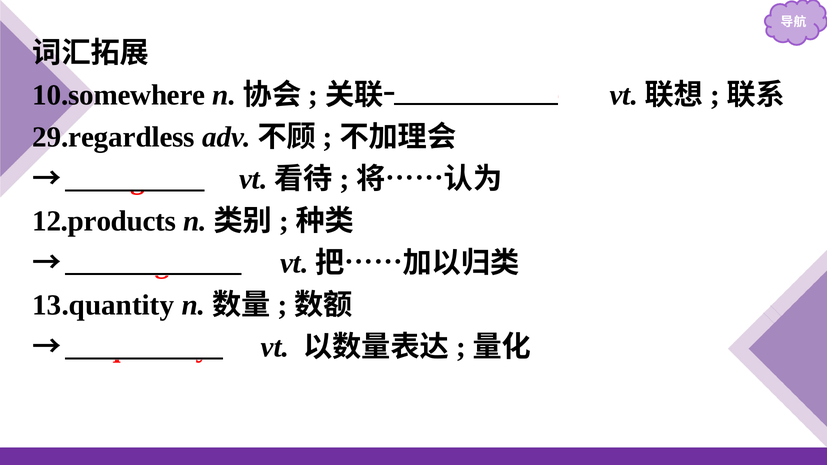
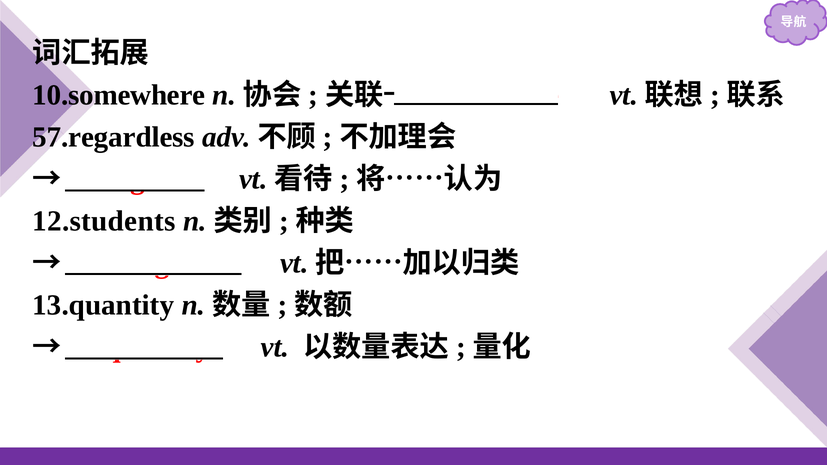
29.regardless: 29.regardless -> 57.regardless
12.products: 12.products -> 12.students
